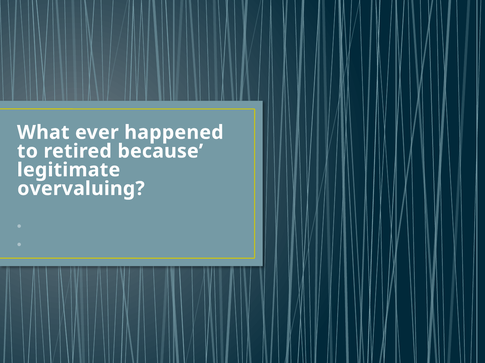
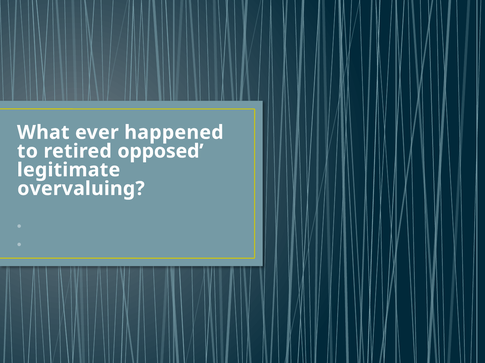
because: because -> opposed
